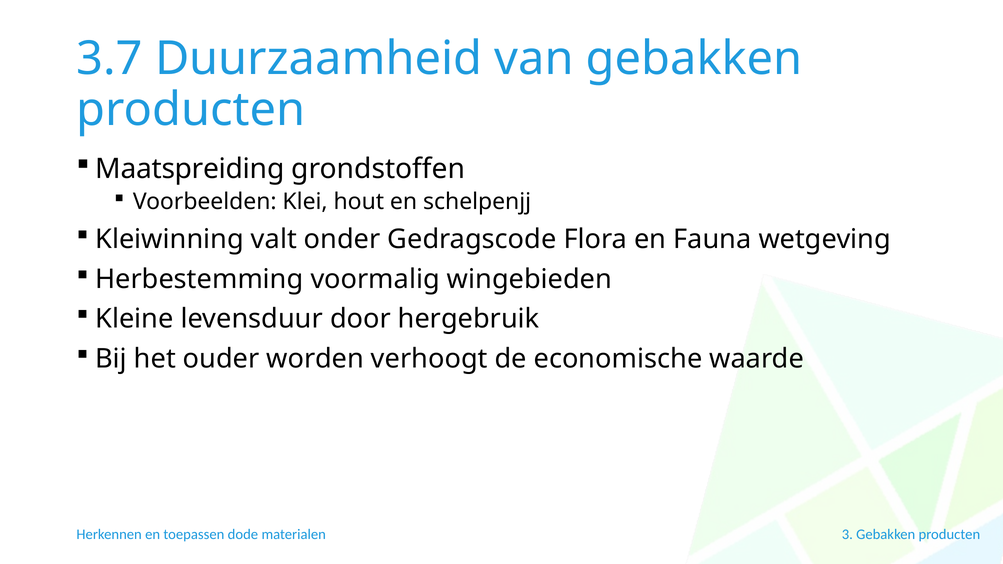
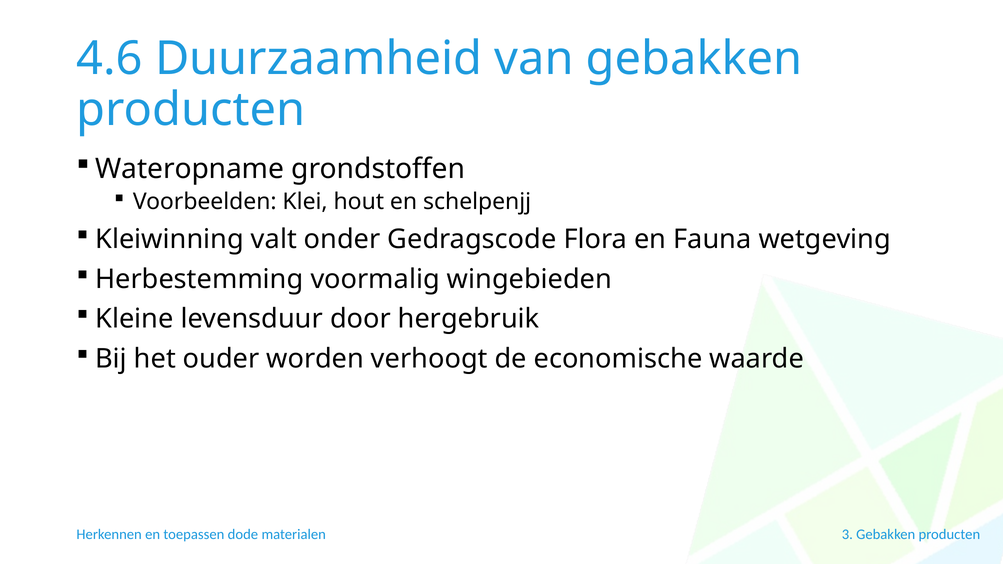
3.7: 3.7 -> 4.6
Maatspreiding: Maatspreiding -> Wateropname
